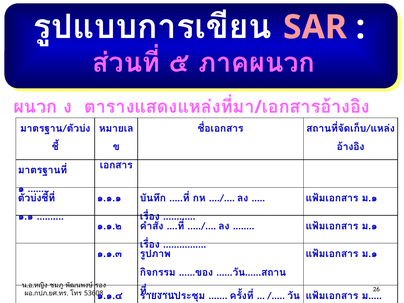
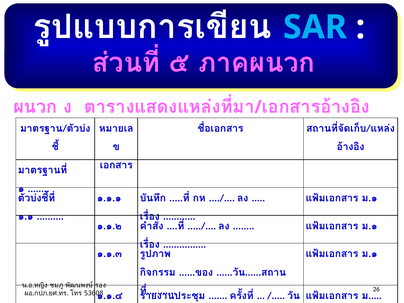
SAR colour: pink -> light blue
